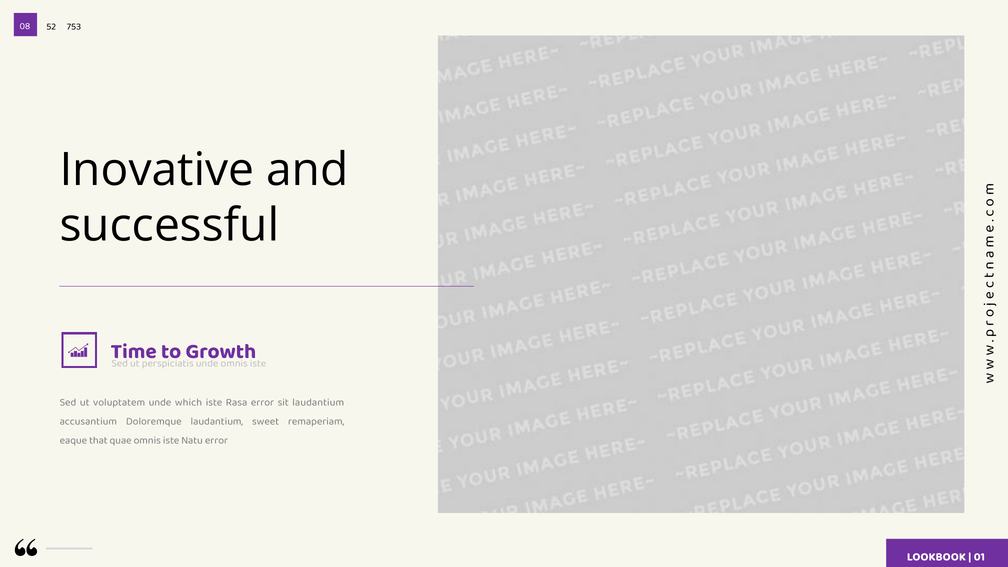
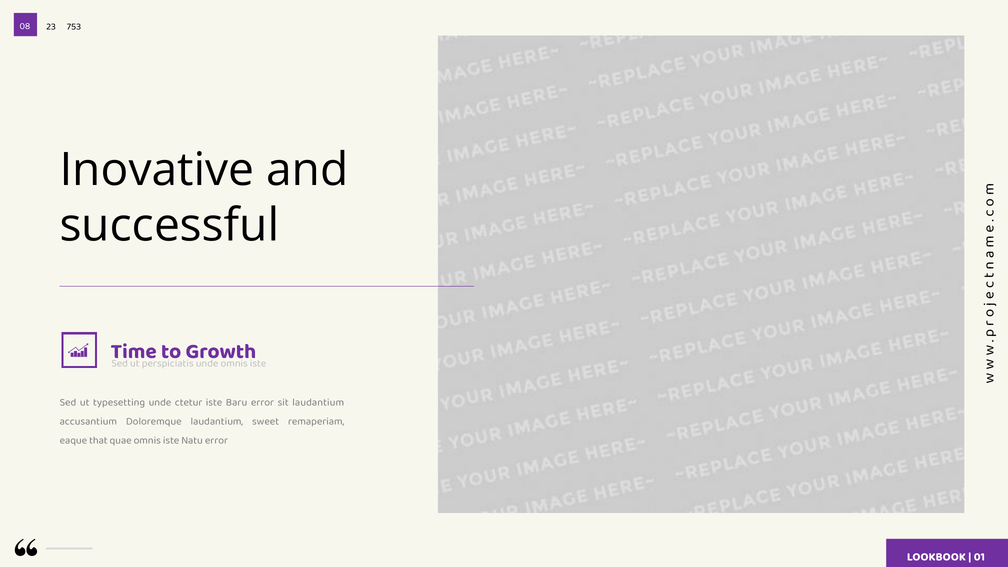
52: 52 -> 23
voluptatem: voluptatem -> typesetting
which: which -> ctetur
Rasa: Rasa -> Baru
